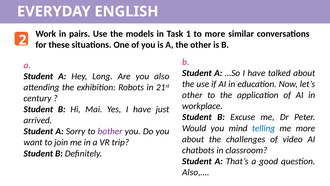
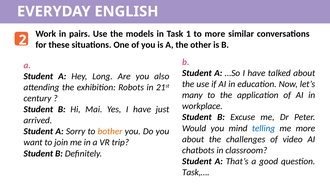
other at (192, 95): other -> many
bother colour: purple -> orange
Also,…: Also,… -> Task,…
